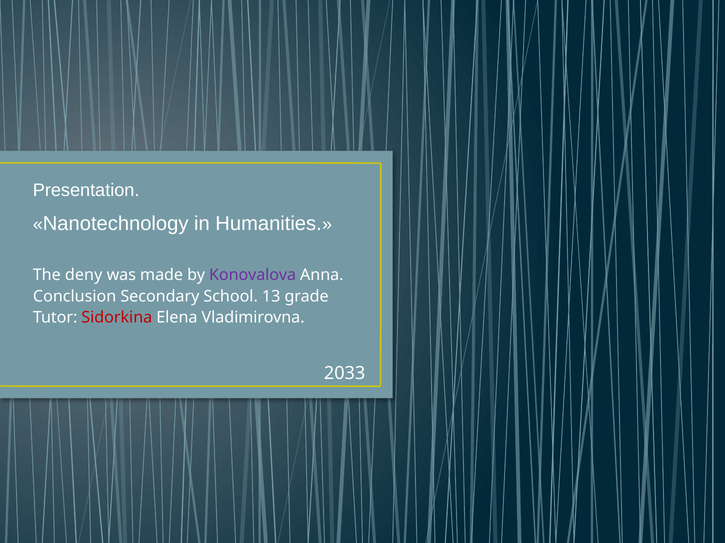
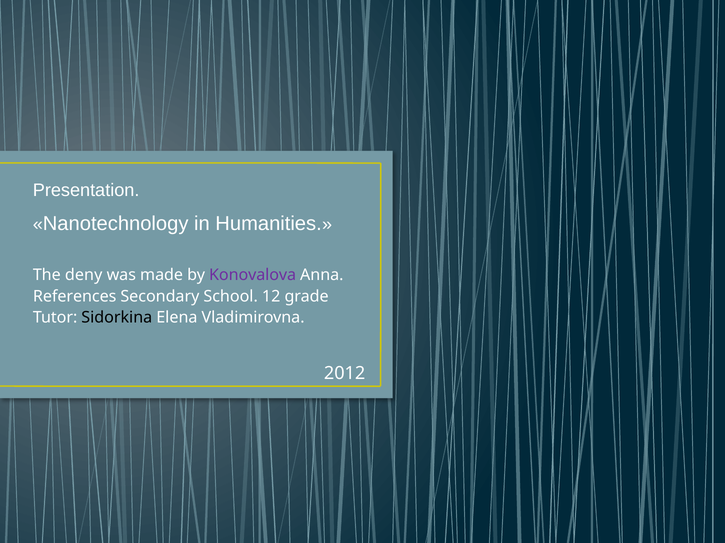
Conclusion: Conclusion -> References
13: 13 -> 12
Sidorkina colour: red -> black
2033: 2033 -> 2012
